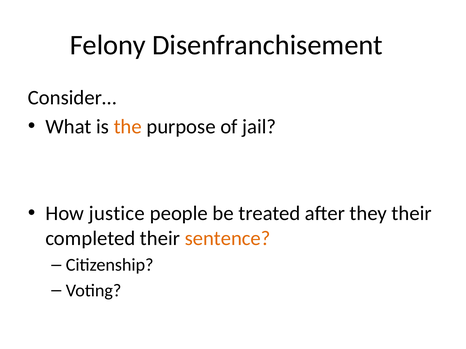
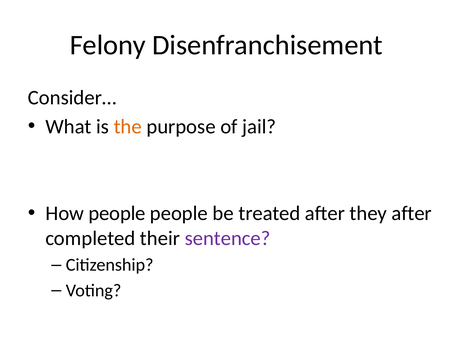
How justice: justice -> people
they their: their -> after
sentence colour: orange -> purple
